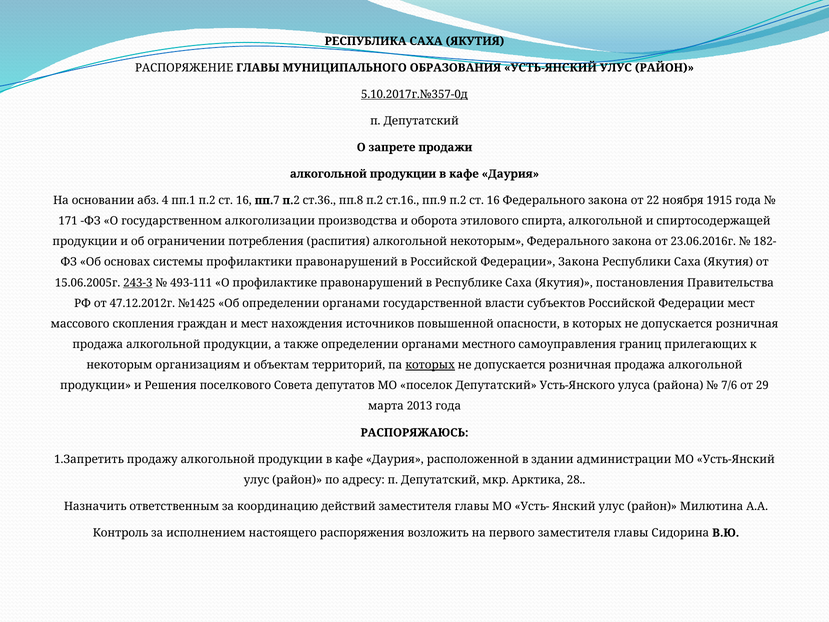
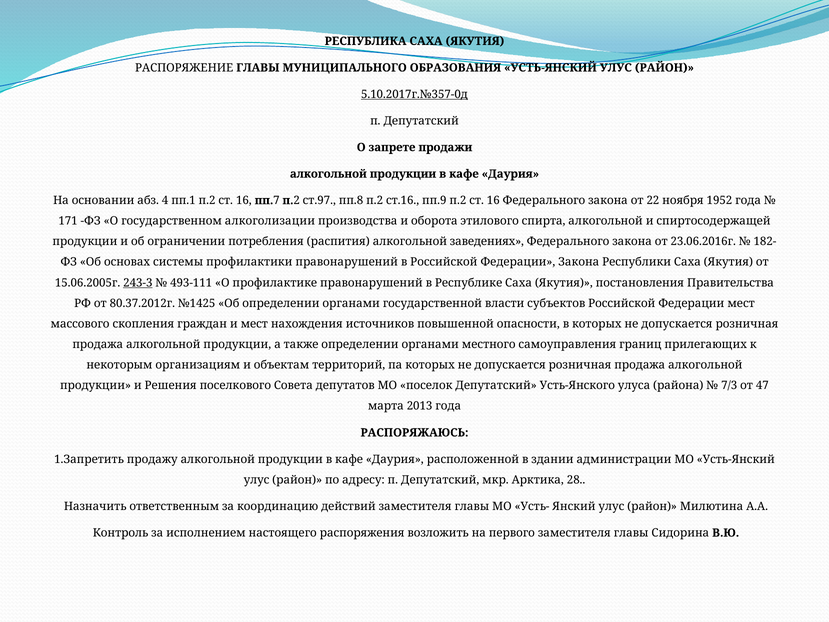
ст.36: ст.36 -> ст.97
1915: 1915 -> 1952
алкогольной некоторым: некоторым -> заведениях
47.12.2012г: 47.12.2012г -> 80.37.2012г
которых at (430, 365) underline: present -> none
7/6: 7/6 -> 7/3
29: 29 -> 47
